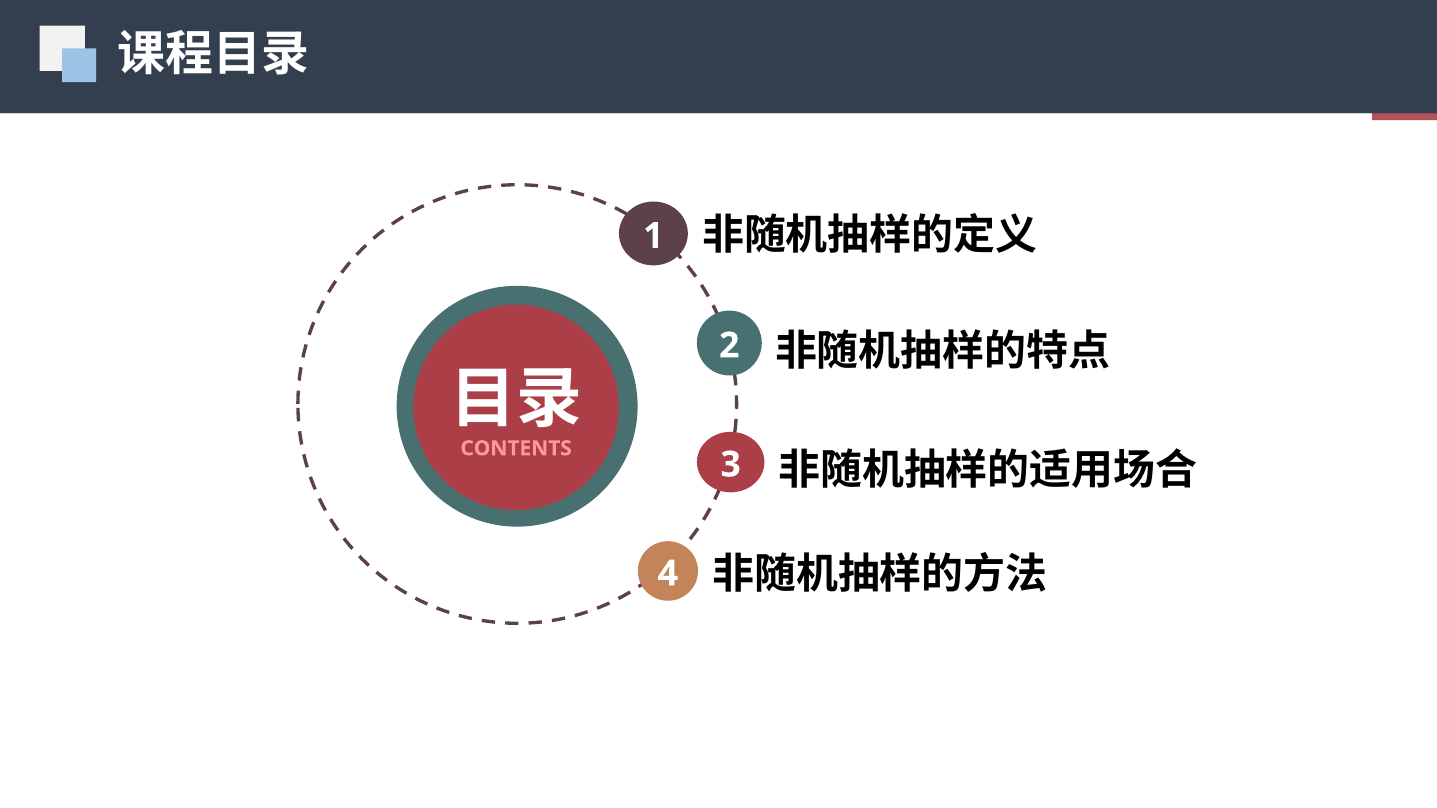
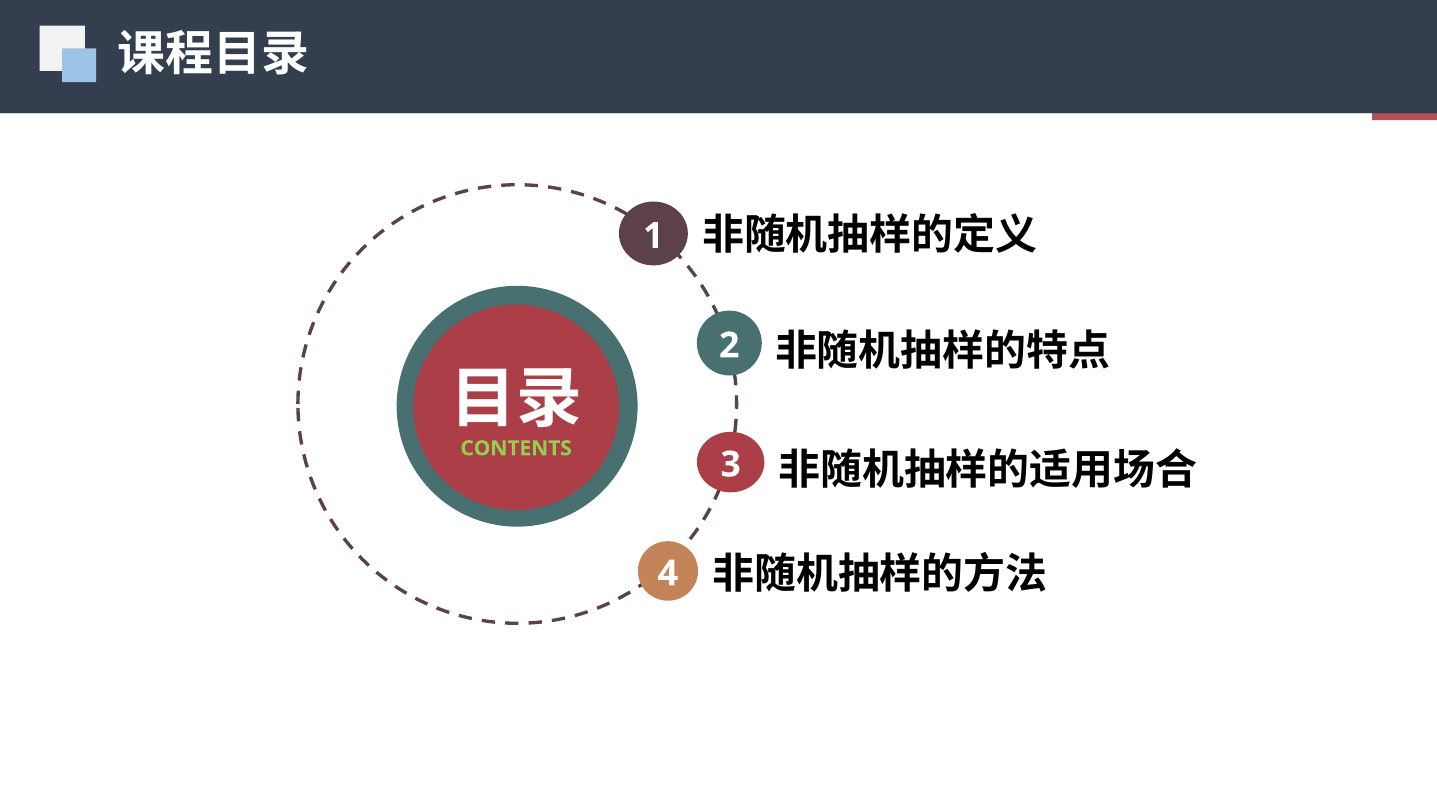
CONTENTS colour: pink -> light green
